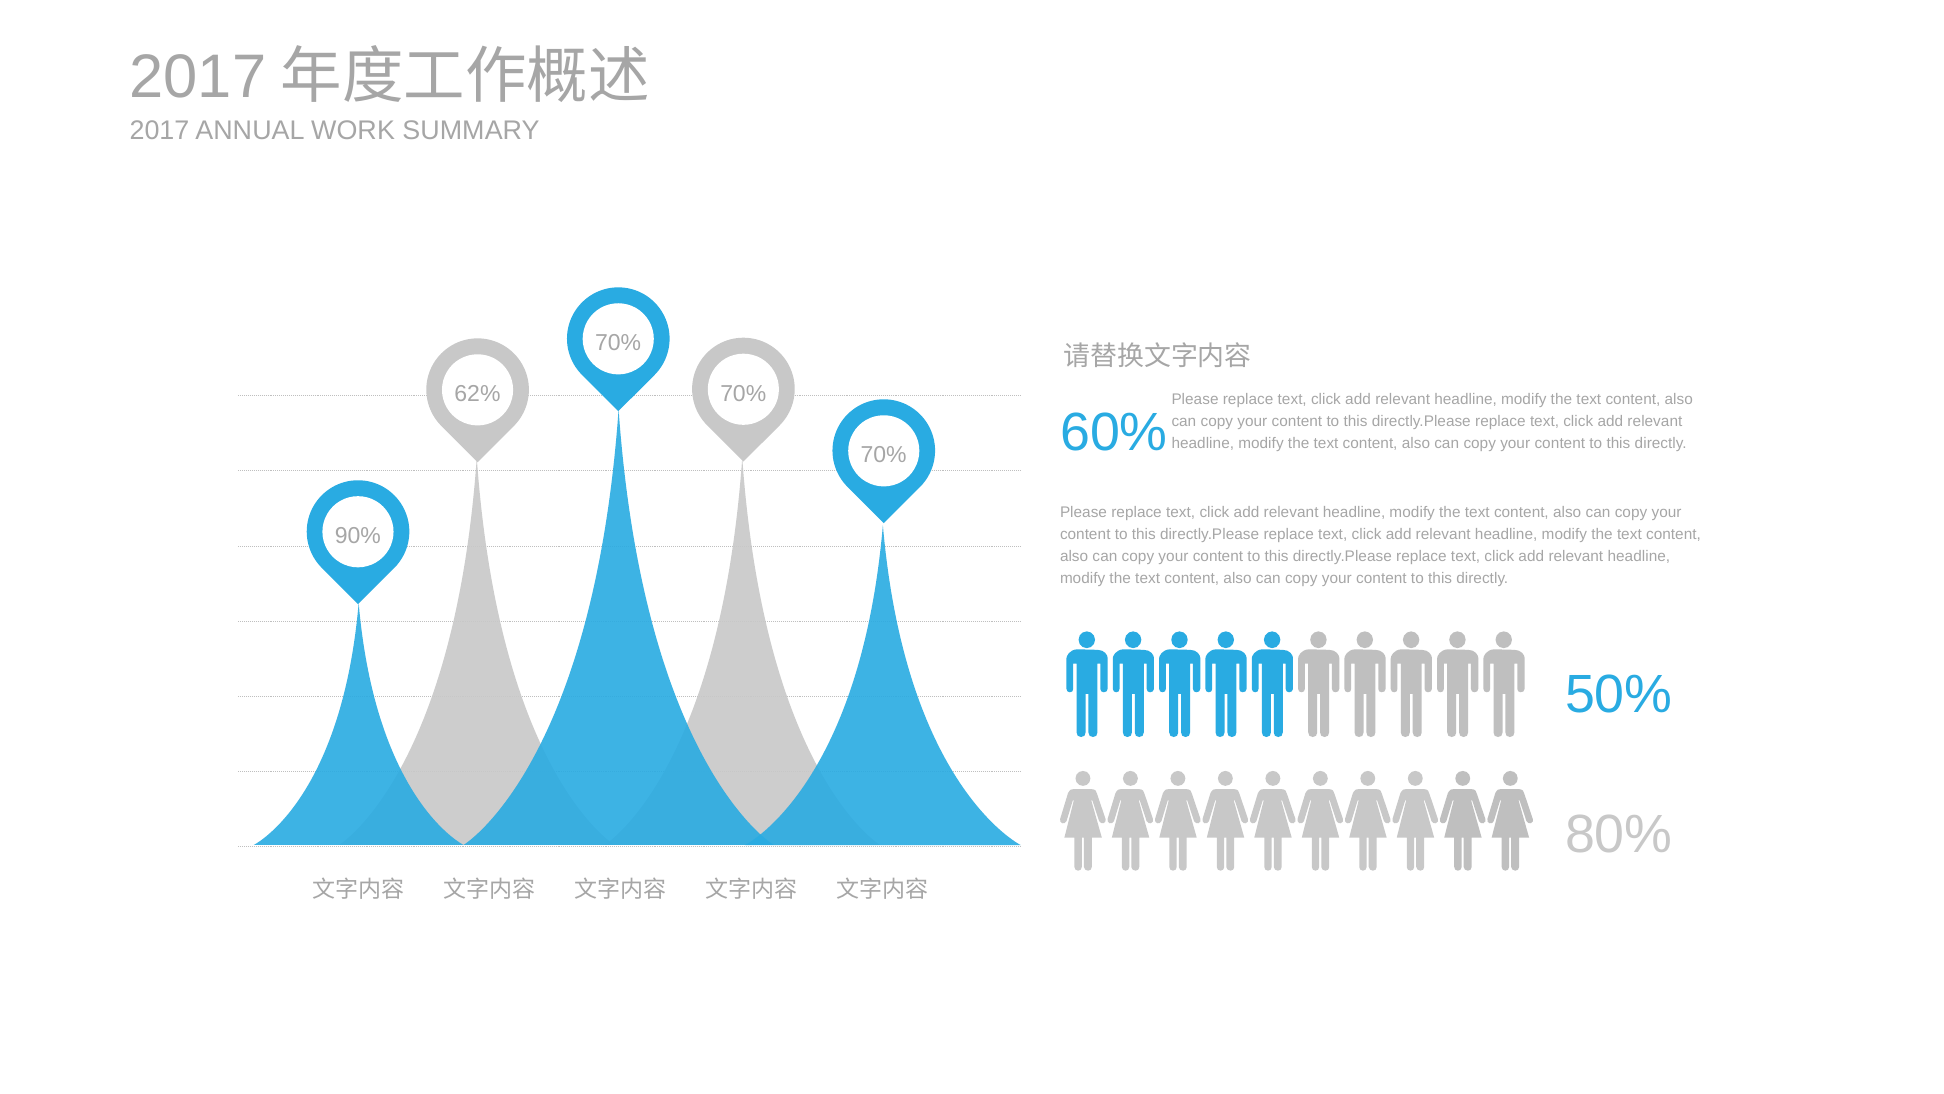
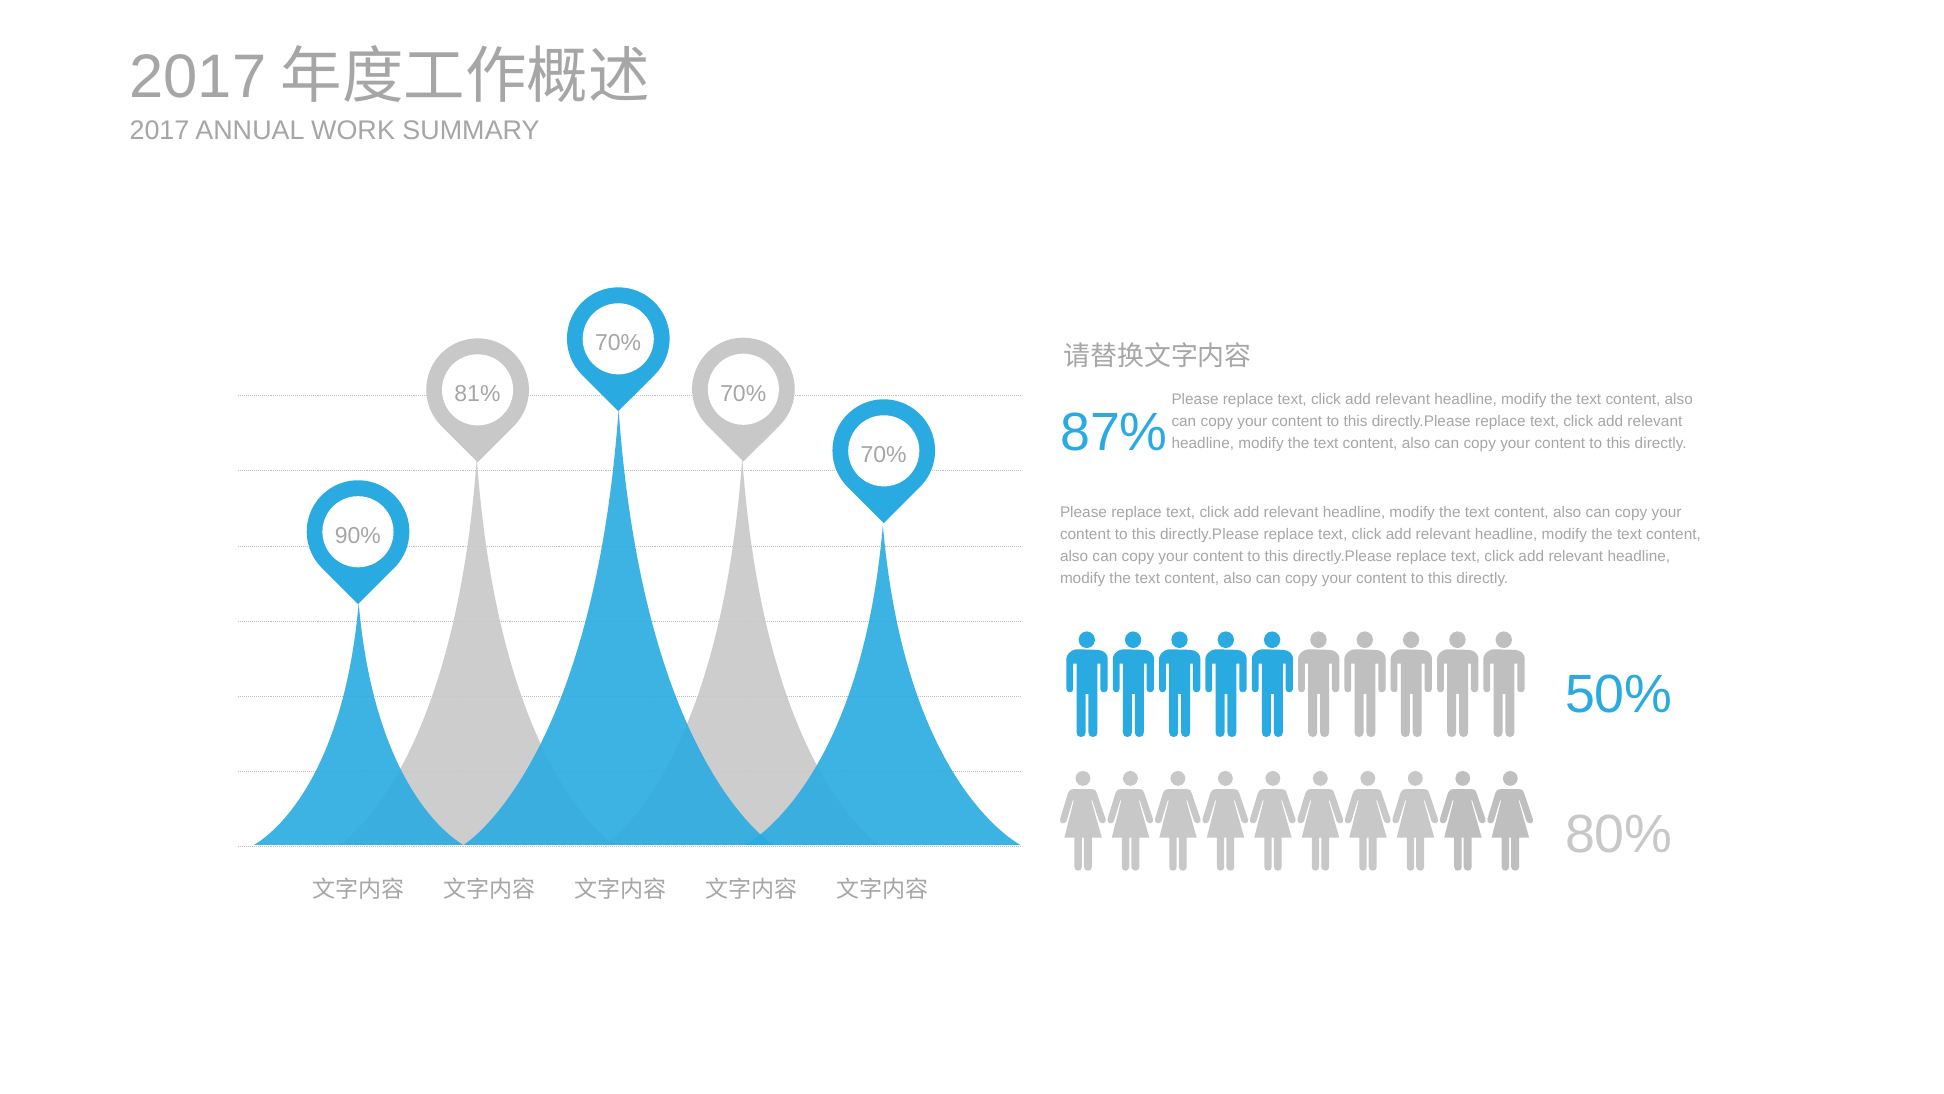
62%: 62% -> 81%
60%: 60% -> 87%
